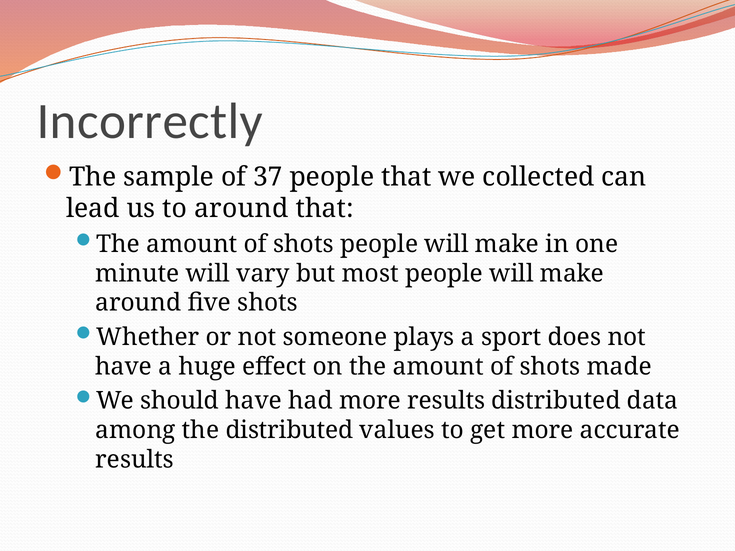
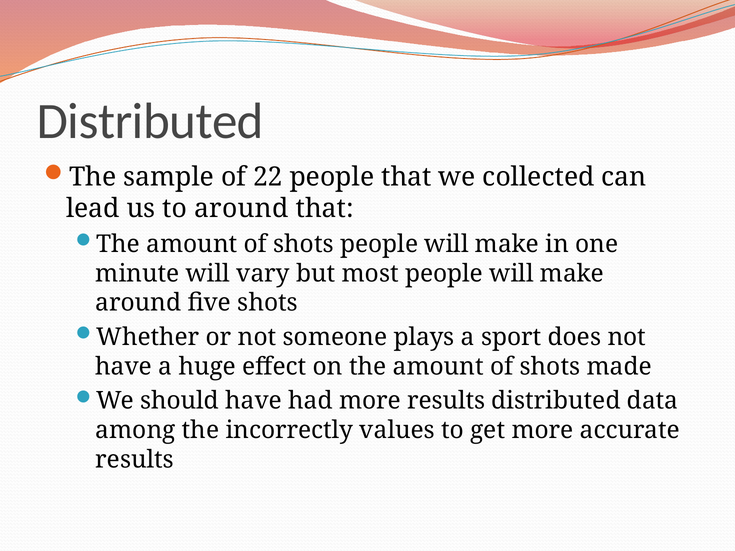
Incorrectly at (150, 121): Incorrectly -> Distributed
37: 37 -> 22
the distributed: distributed -> incorrectly
